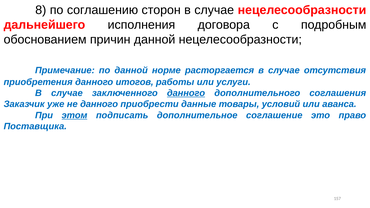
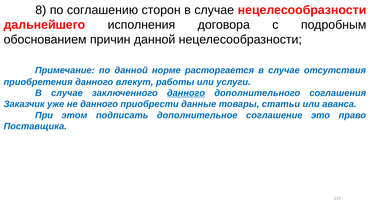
итогов: итогов -> влекут
условий: условий -> статьи
этом underline: present -> none
